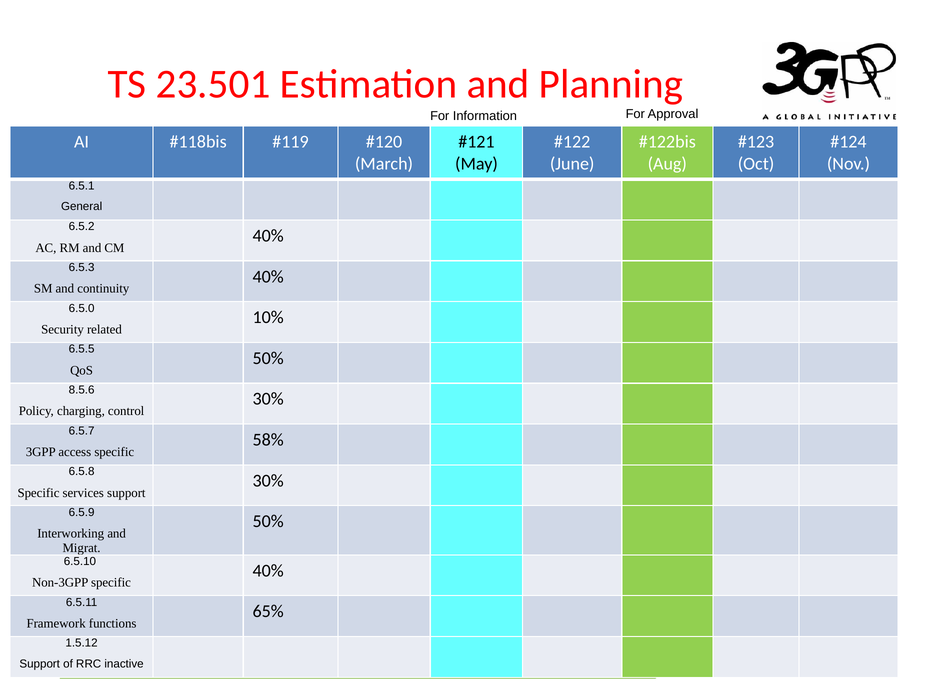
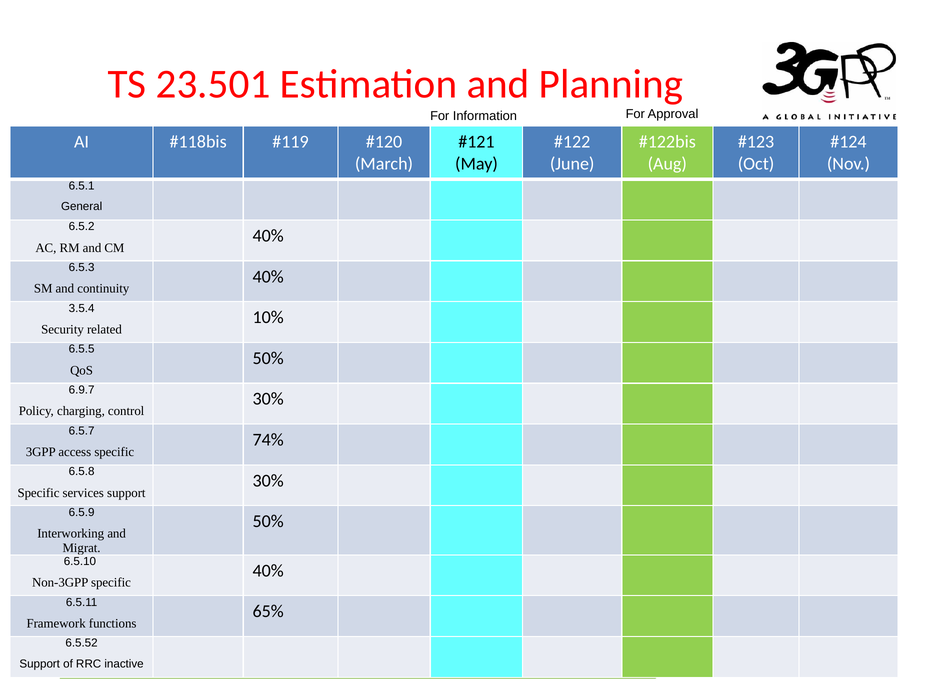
6.5.0: 6.5.0 -> 3.5.4
8.5.6: 8.5.6 -> 6.9.7
58%: 58% -> 74%
1.5.12: 1.5.12 -> 6.5.52
